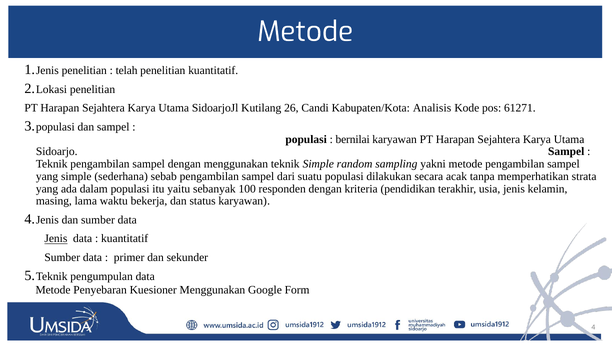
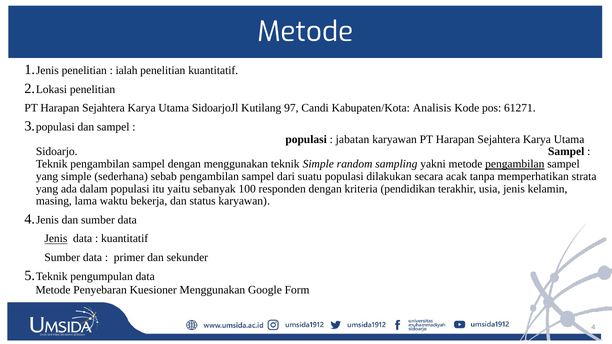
telah: telah -> ialah
26: 26 -> 97
bernilai: bernilai -> jabatan
pengambilan at (515, 164) underline: none -> present
